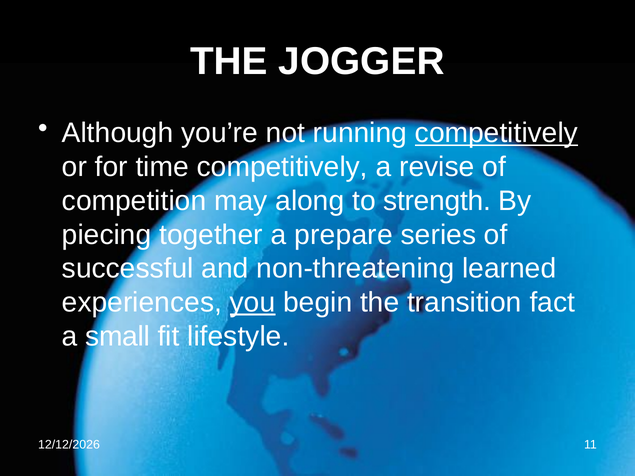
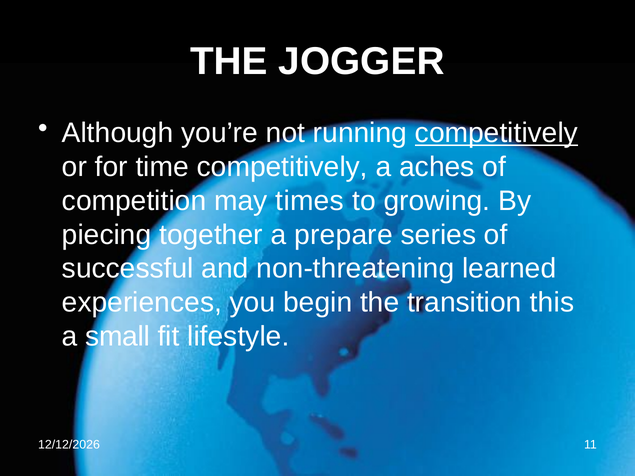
revise: revise -> aches
along: along -> times
strength: strength -> growing
you underline: present -> none
fact: fact -> this
